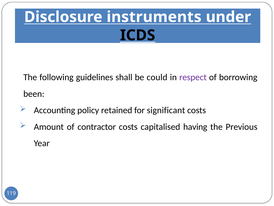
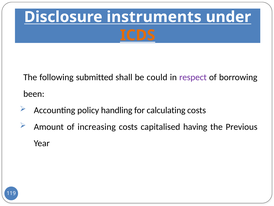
ICDS colour: black -> orange
guidelines: guidelines -> submitted
retained: retained -> handling
significant: significant -> calculating
contractor: contractor -> increasing
